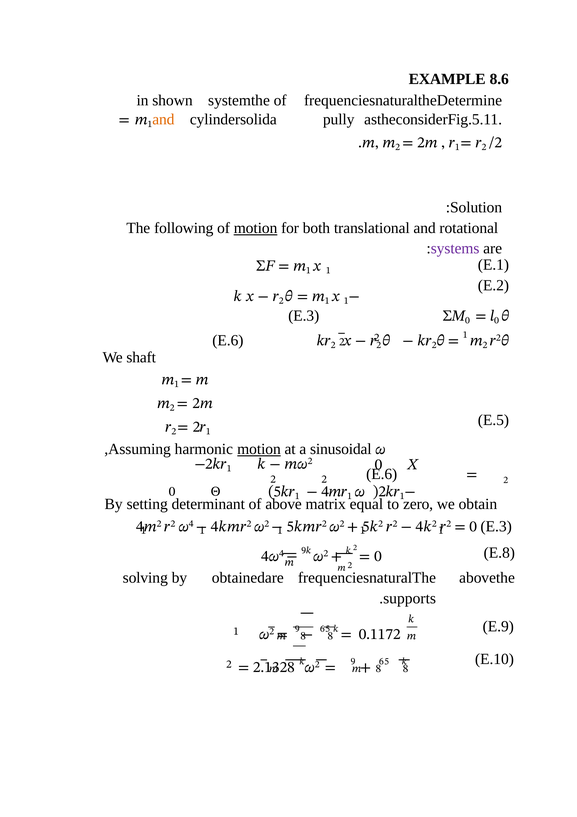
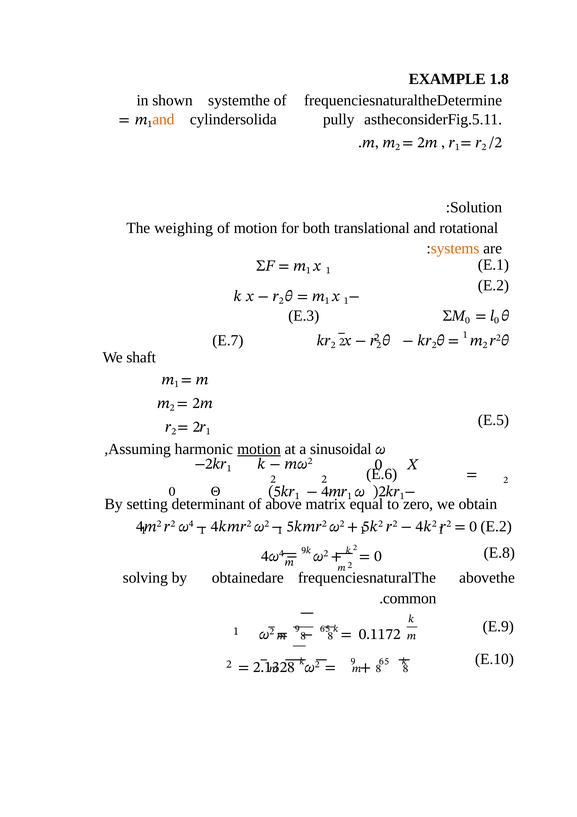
8.6: 8.6 -> 1.8
following: following -> weighing
motion at (256, 228) underline: present -> none
systems colour: purple -> orange
E.6 at (228, 340): E.6 -> E.7
E.3 at (496, 526): E.3 -> E.2
supports: supports -> common
